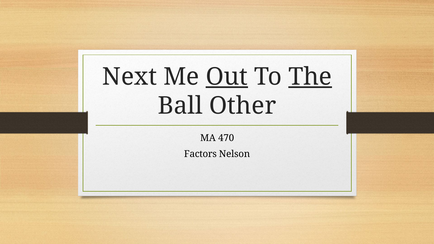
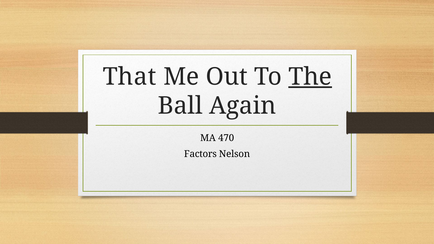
Next: Next -> That
Out underline: present -> none
Other: Other -> Again
